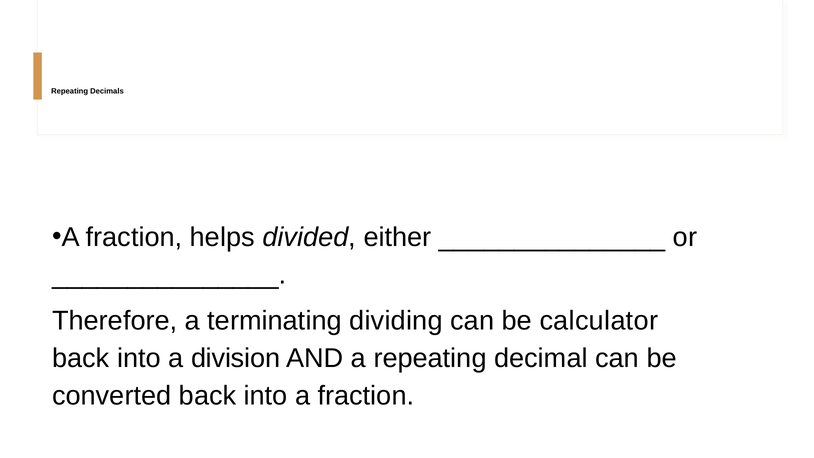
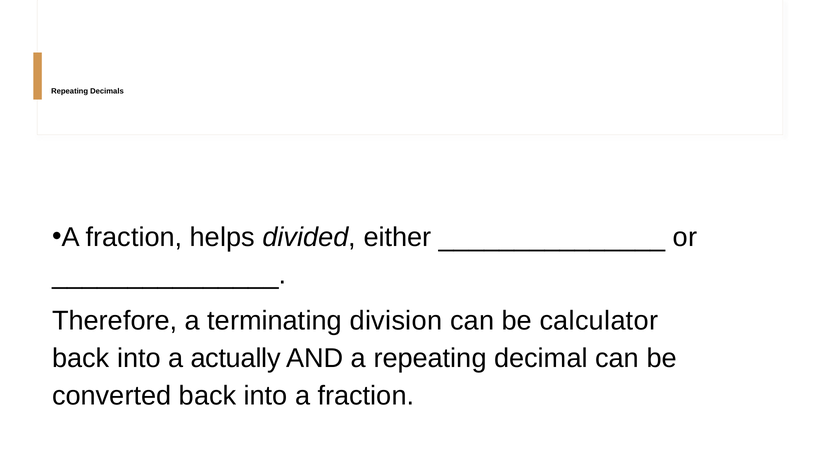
dividing: dividing -> division
division: division -> actually
